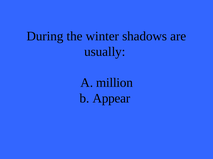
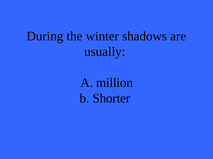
Appear: Appear -> Shorter
